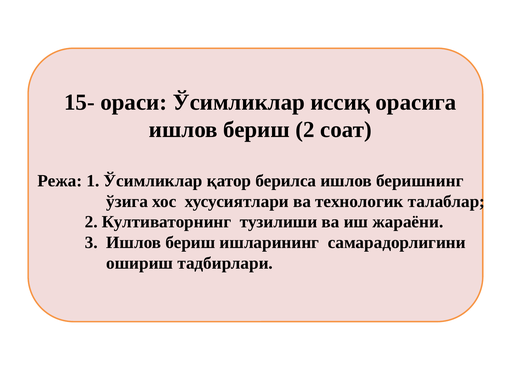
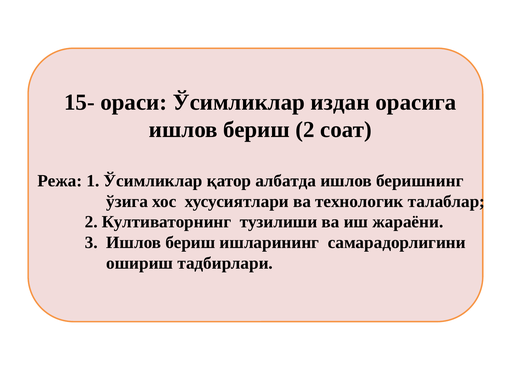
иссиқ: иссиқ -> издан
берилса: берилса -> албатда
